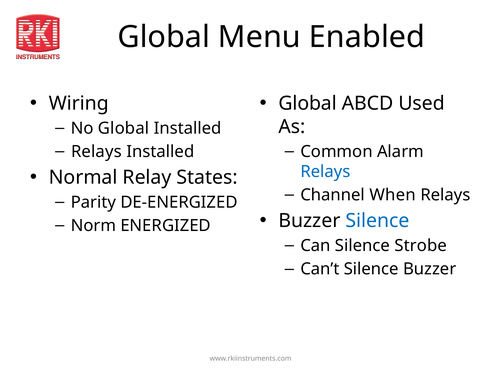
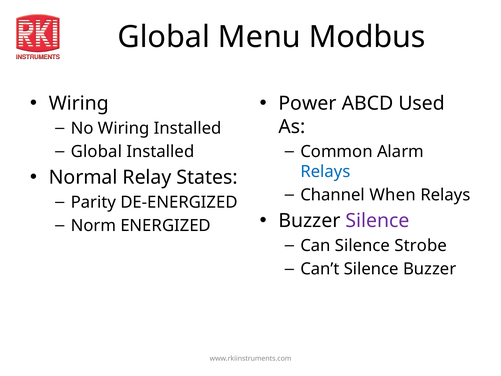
Enabled: Enabled -> Modbus
Global at (308, 103): Global -> Power
No Global: Global -> Wiring
Relays at (96, 151): Relays -> Global
Silence at (377, 221) colour: blue -> purple
